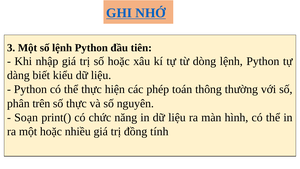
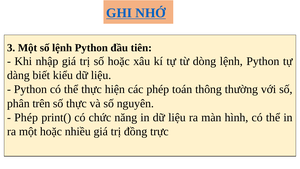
Soạn at (26, 117): Soạn -> Phép
tính: tính -> trực
